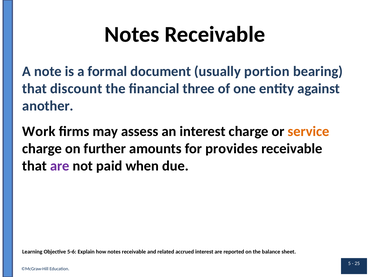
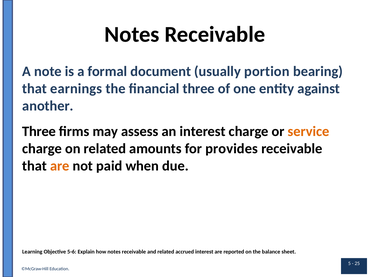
discount: discount -> earnings
Work at (39, 132): Work -> Three
on further: further -> related
are at (60, 166) colour: purple -> orange
